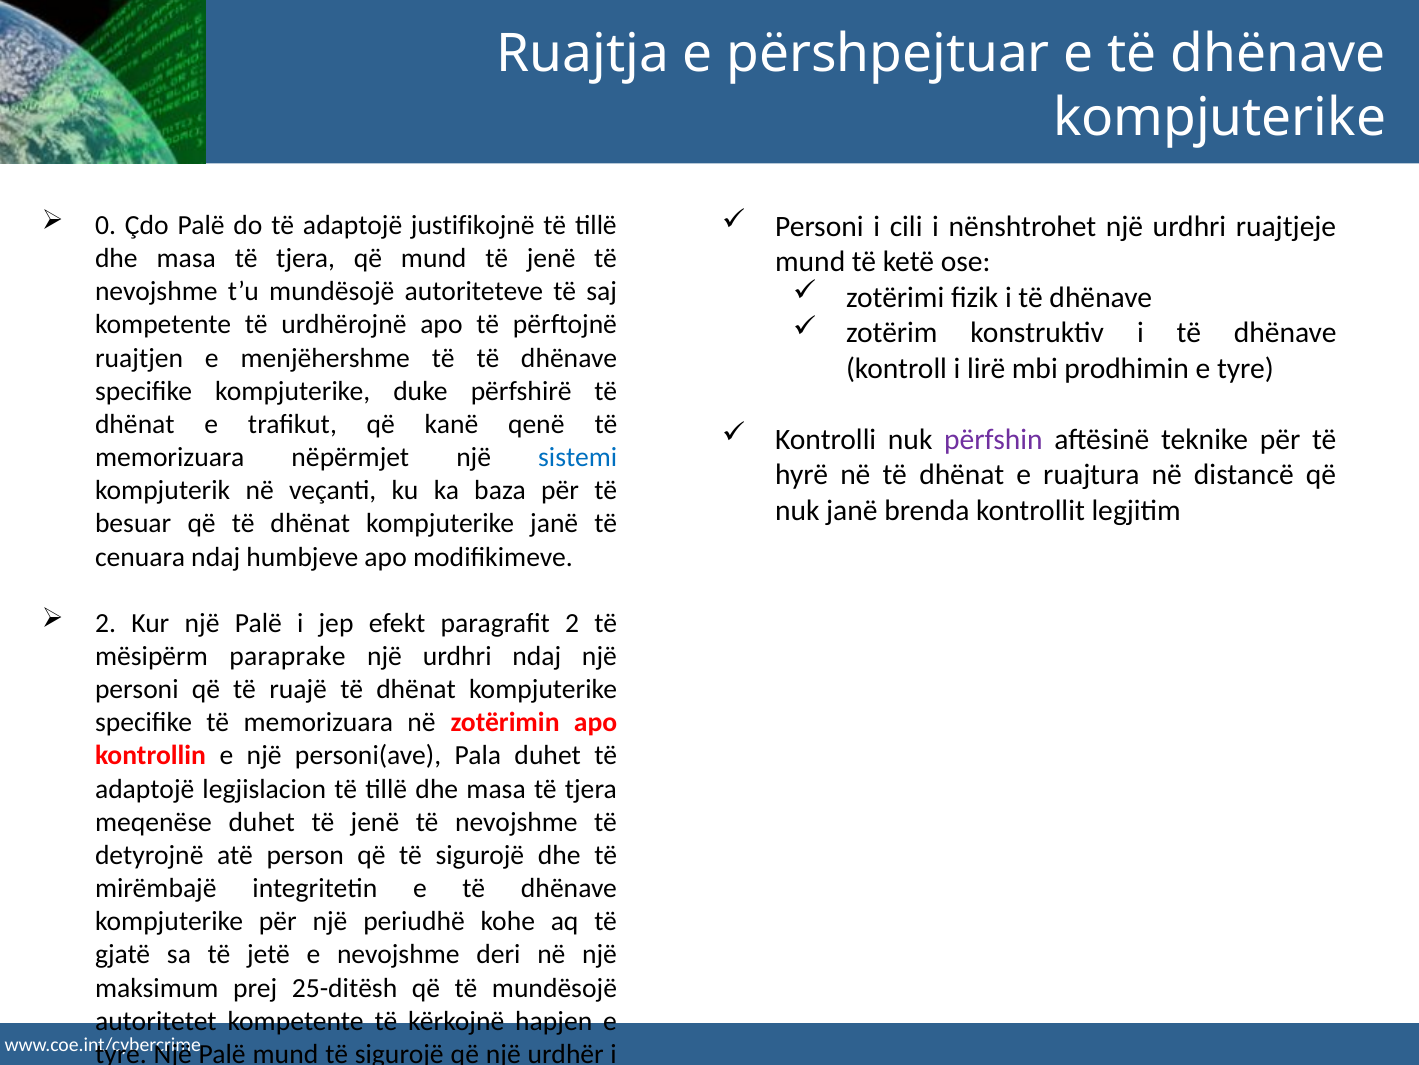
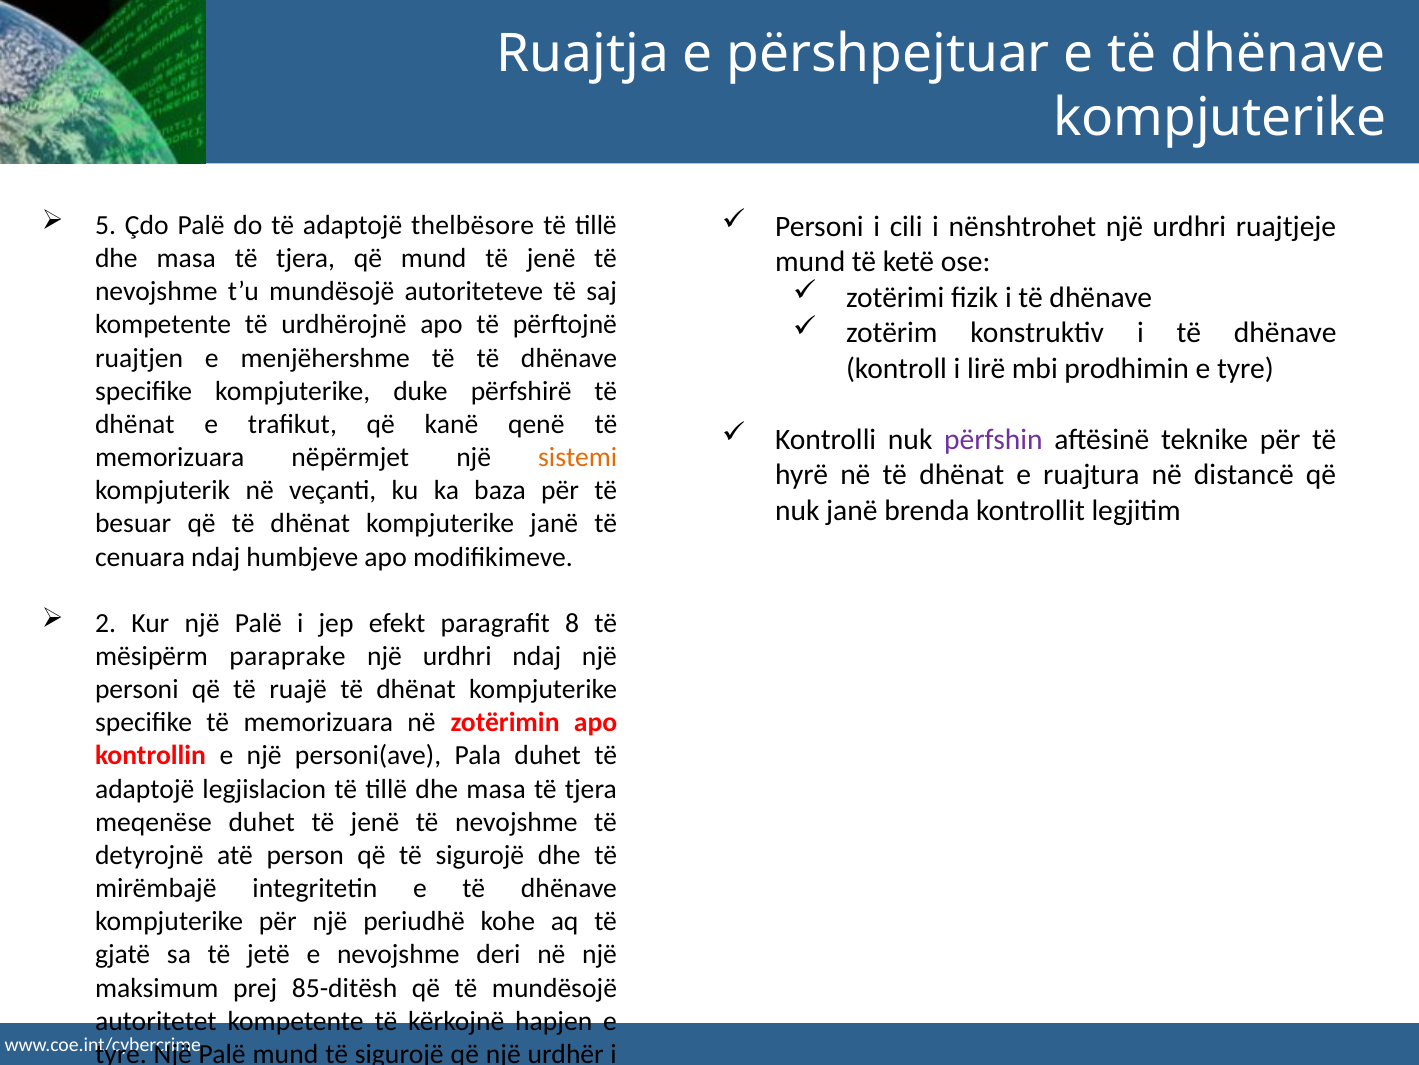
0: 0 -> 5
justifikojnë: justifikojnë -> thelbësore
sistemi colour: blue -> orange
paragrafit 2: 2 -> 8
25-ditësh: 25-ditësh -> 85-ditësh
